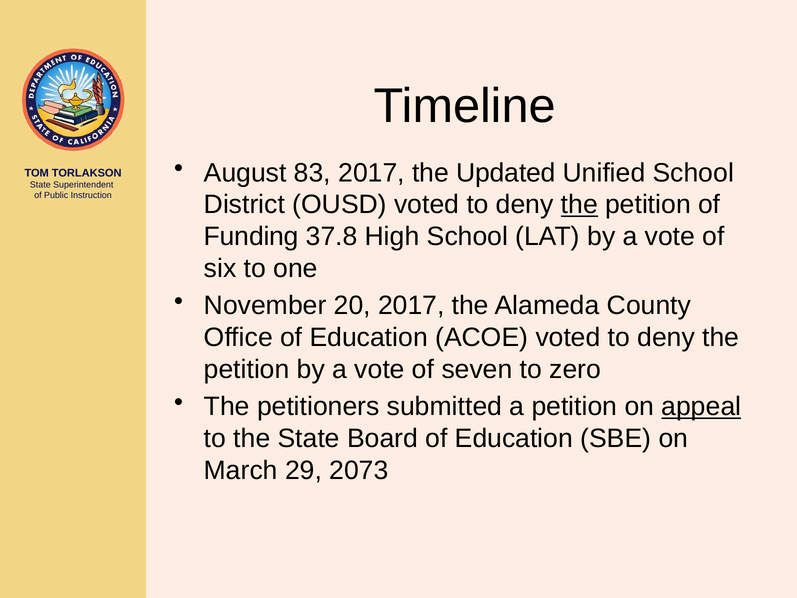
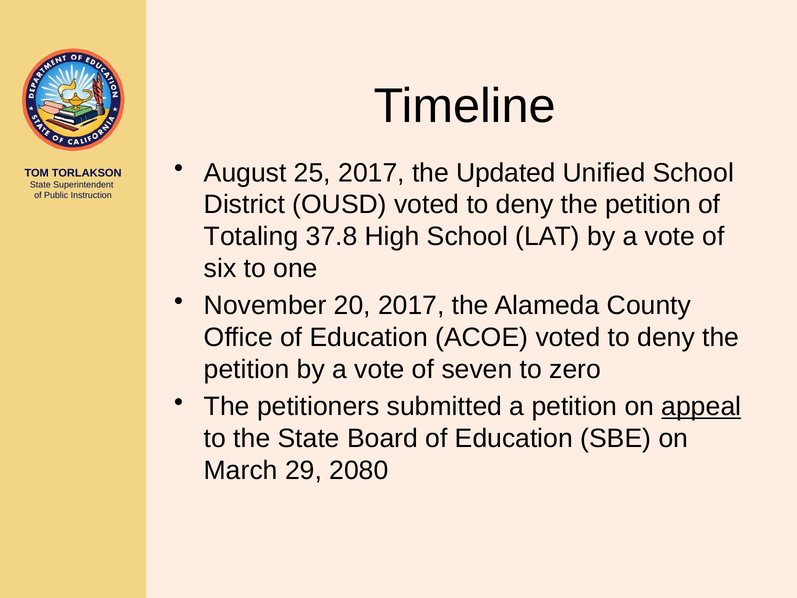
83: 83 -> 25
the at (579, 205) underline: present -> none
Funding: Funding -> Totaling
2073: 2073 -> 2080
